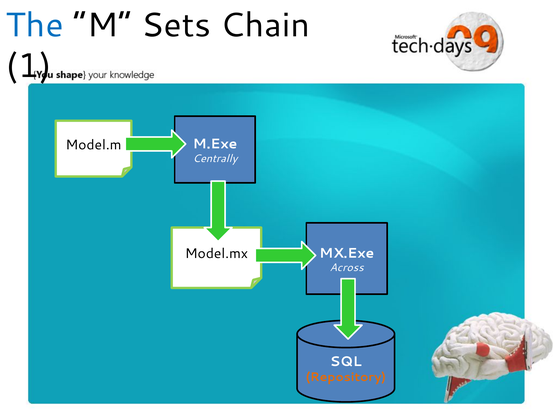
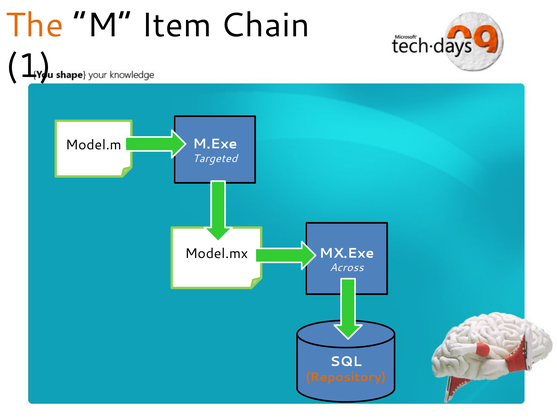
The colour: blue -> orange
Sets: Sets -> Item
Centrally: Centrally -> Targeted
